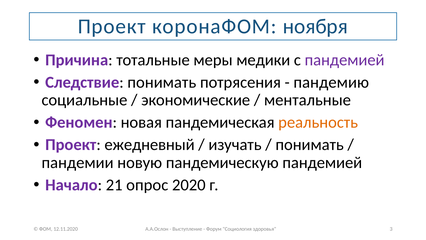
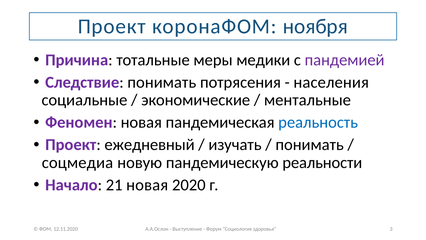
пандемию: пандемию -> населения
реальность colour: orange -> blue
пандемии: пандемии -> соцмедиа
пандемическую пандемией: пандемией -> реальности
21 опрос: опрос -> новая
